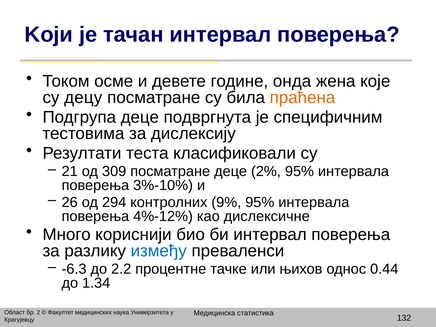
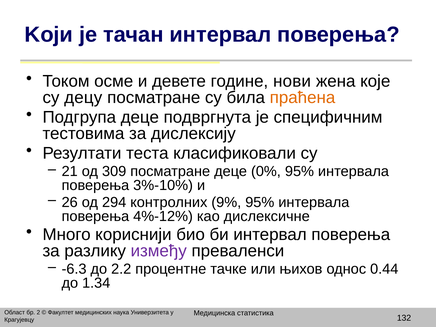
онда: онда -> нови
2%: 2% -> 0%
између colour: blue -> purple
